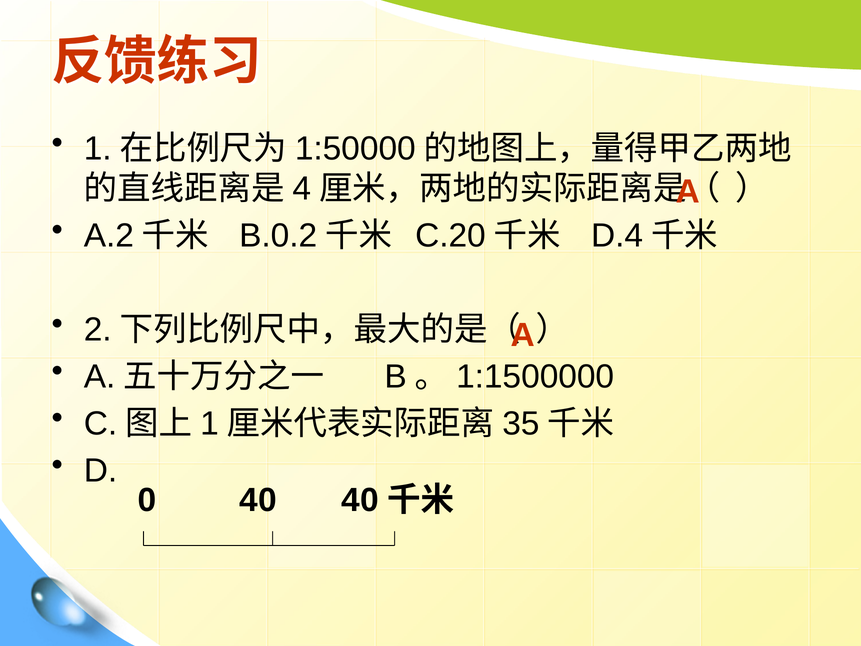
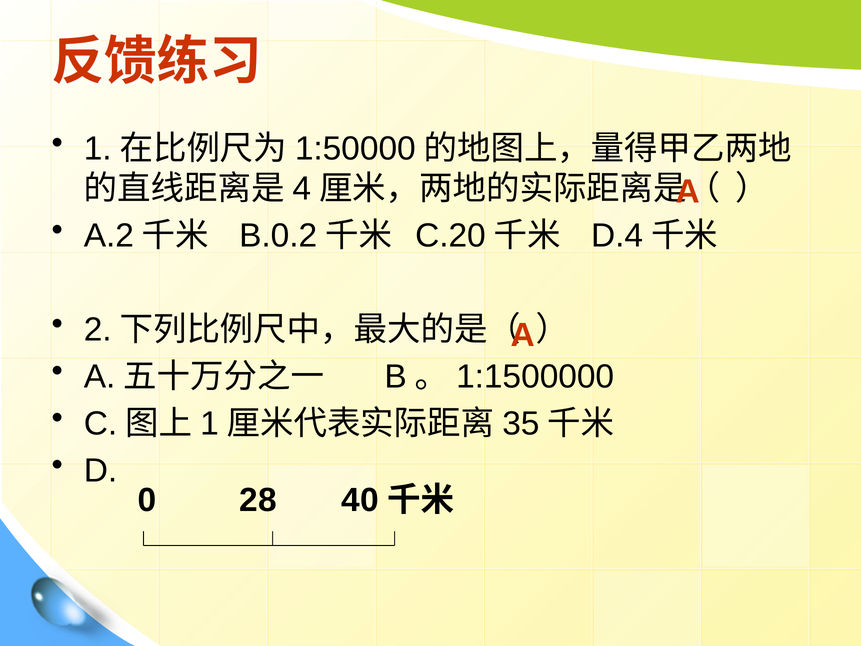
0 40: 40 -> 28
